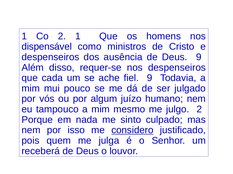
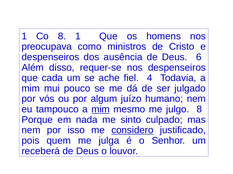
Co 2: 2 -> 8
dispensável: dispensável -> preocupava
Deus 9: 9 -> 6
fiel 9: 9 -> 4
mim at (101, 110) underline: none -> present
julgo 2: 2 -> 8
